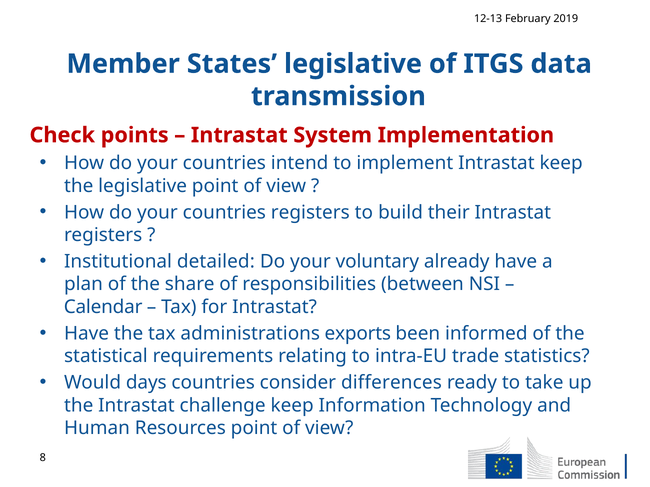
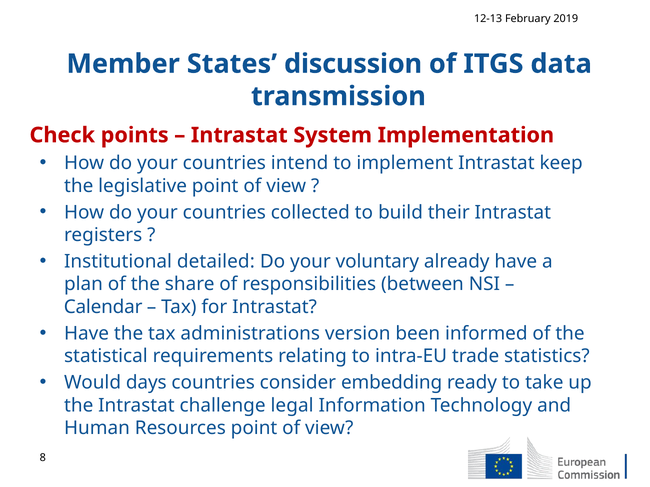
States legislative: legislative -> discussion
countries registers: registers -> collected
exports: exports -> version
differences: differences -> embedding
challenge keep: keep -> legal
